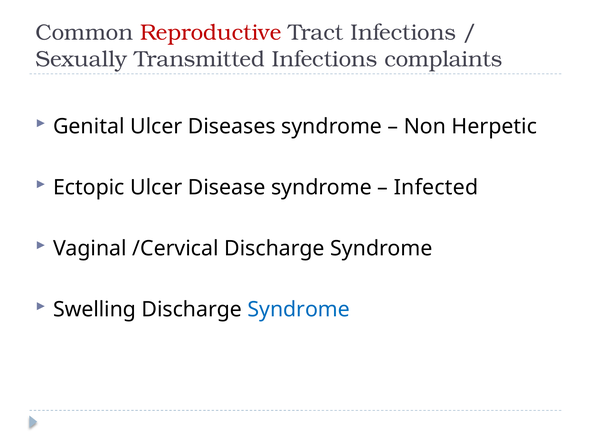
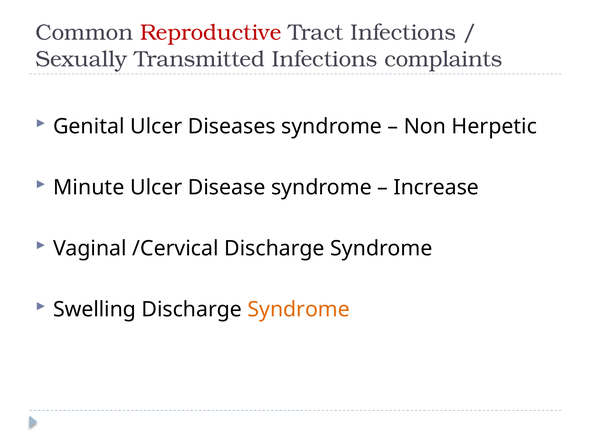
Ectopic: Ectopic -> Minute
Infected: Infected -> Increase
Syndrome at (299, 310) colour: blue -> orange
